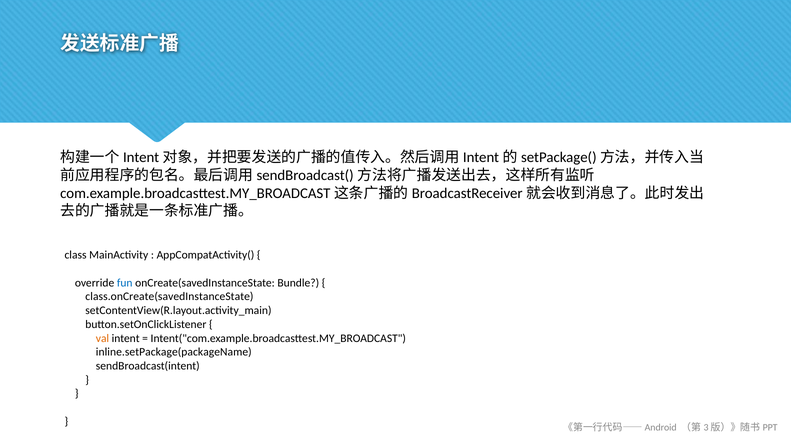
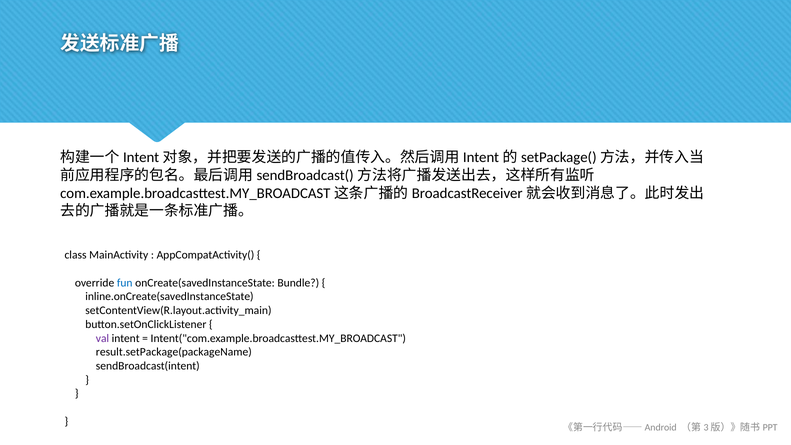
class.onCreate(savedInstanceState: class.onCreate(savedInstanceState -> inline.onCreate(savedInstanceState
val colour: orange -> purple
inline.setPackage(packageName: inline.setPackage(packageName -> result.setPackage(packageName
